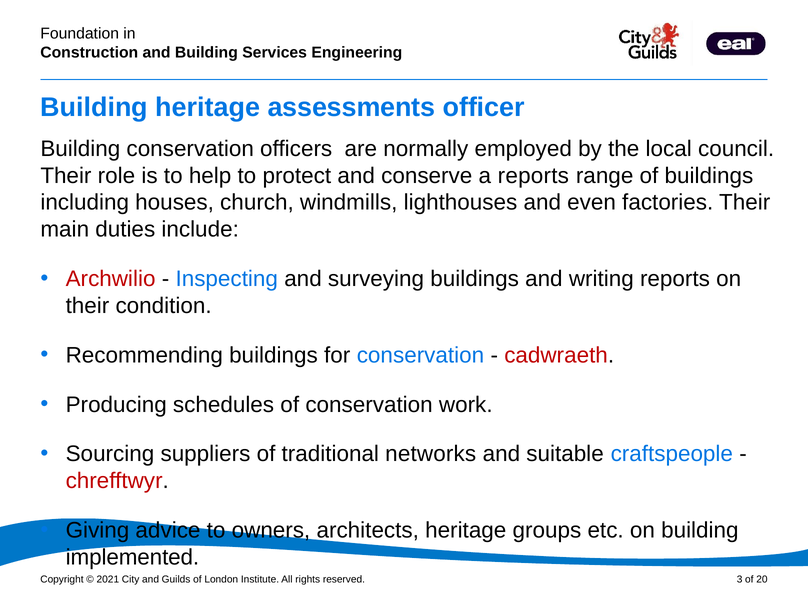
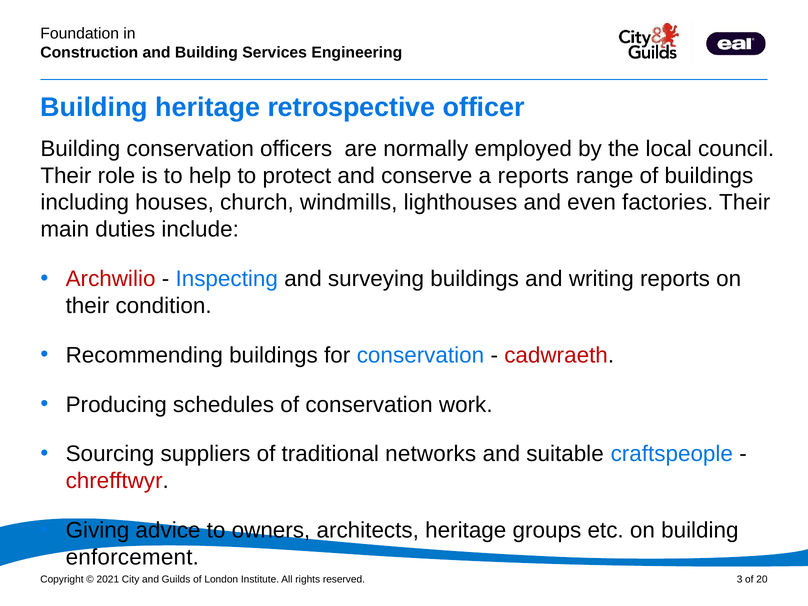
assessments: assessments -> retrospective
implemented: implemented -> enforcement
